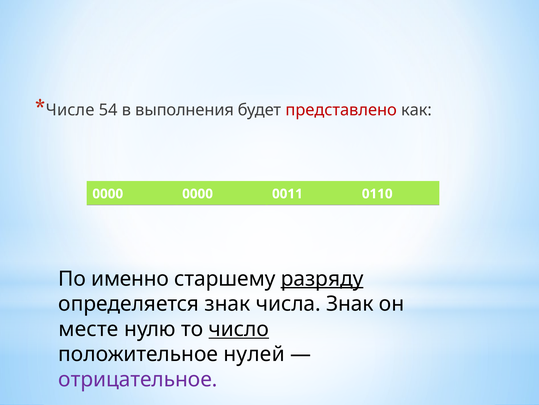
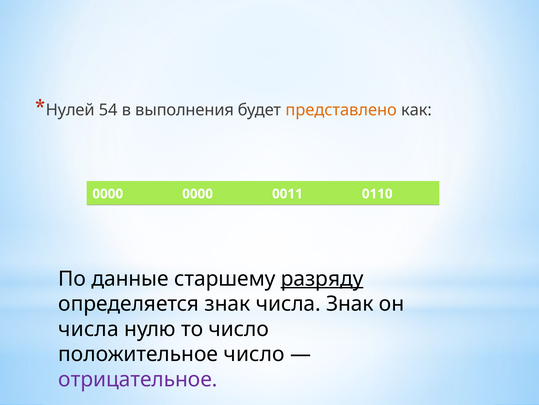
Числе: Числе -> Нулей
представлено colour: red -> orange
именно: именно -> данные
месте at (88, 329): месте -> числа
число at (239, 329) underline: present -> none
положительное нулей: нулей -> число
